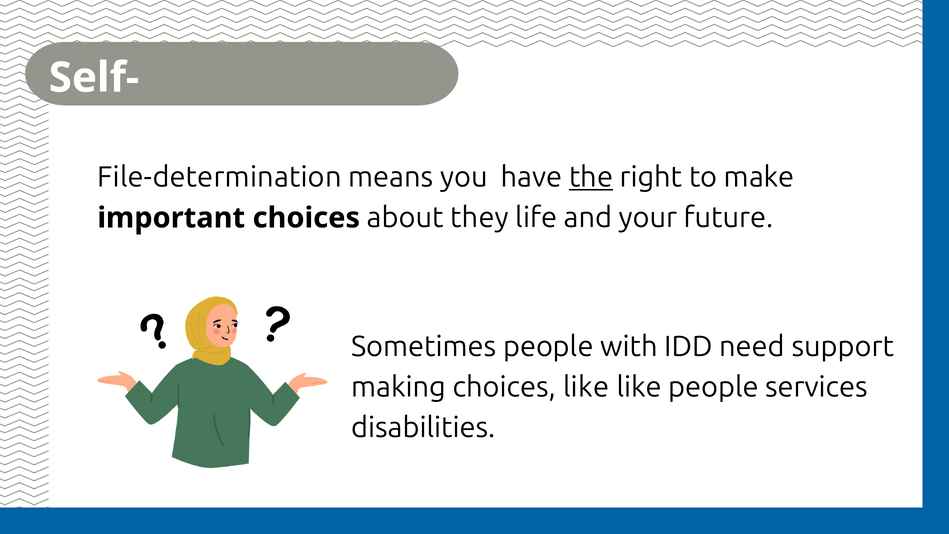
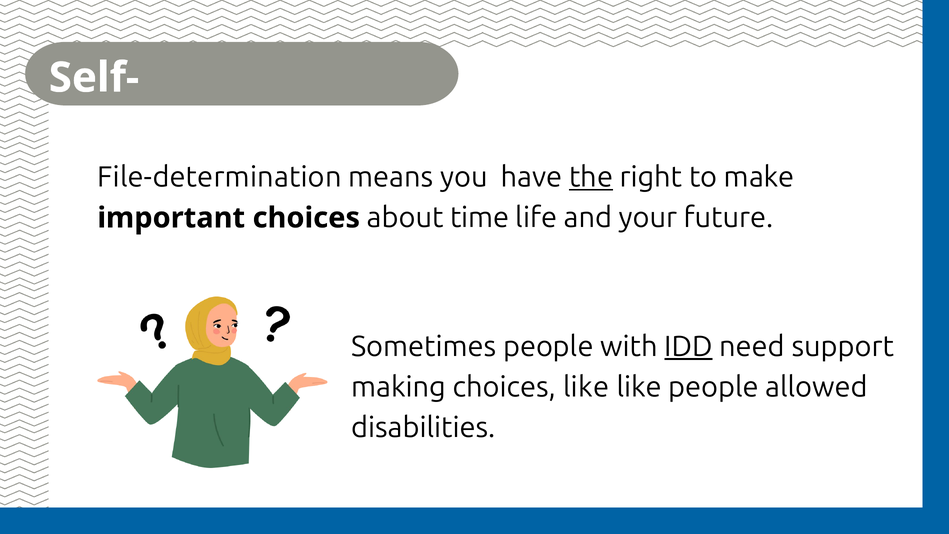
they: they -> time
IDD underline: none -> present
services: services -> allowed
